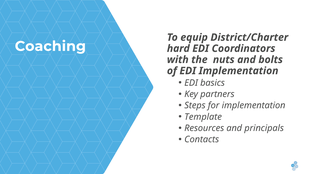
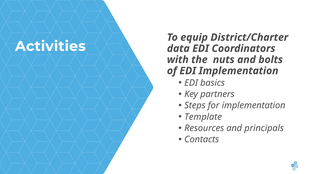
Coaching: Coaching -> Activities
hard: hard -> data
